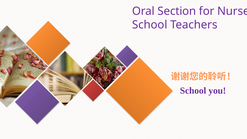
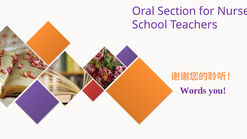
School at (193, 91): School -> Words
